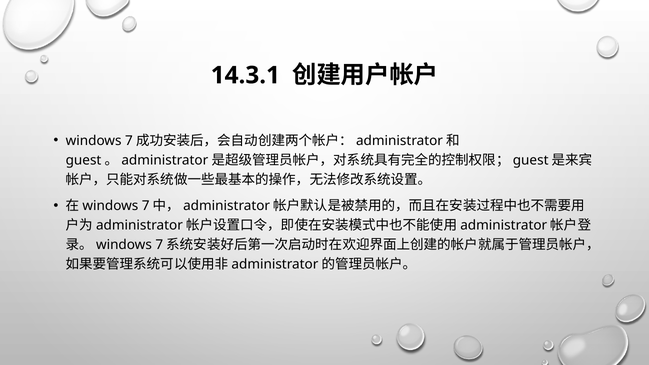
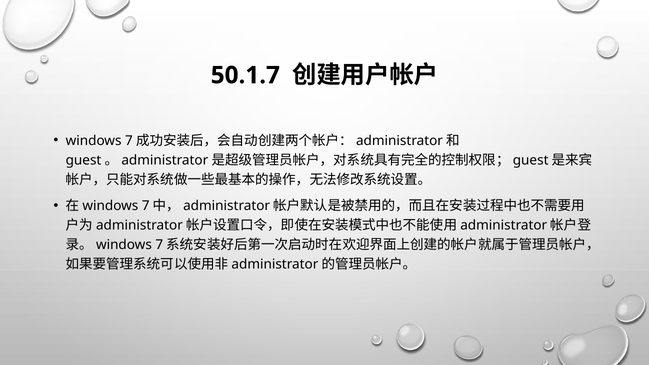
14.3.1: 14.3.1 -> 50.1.7
